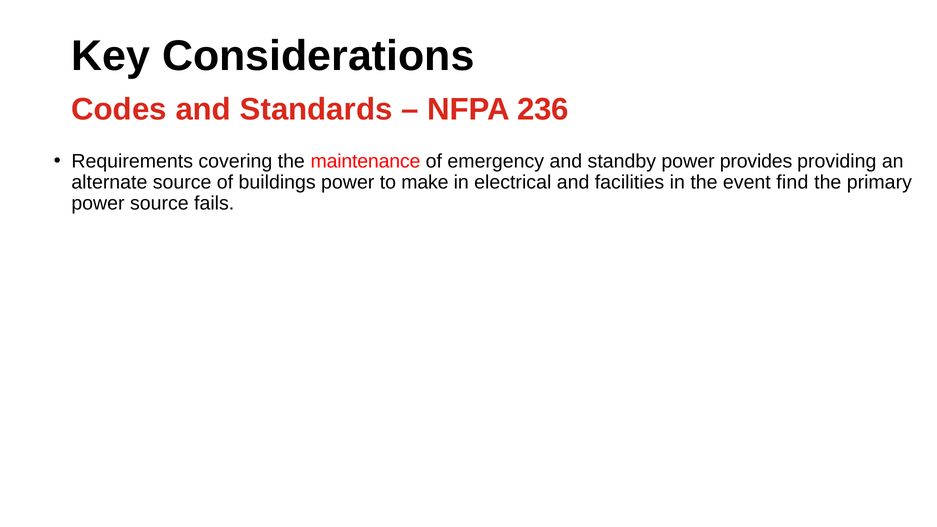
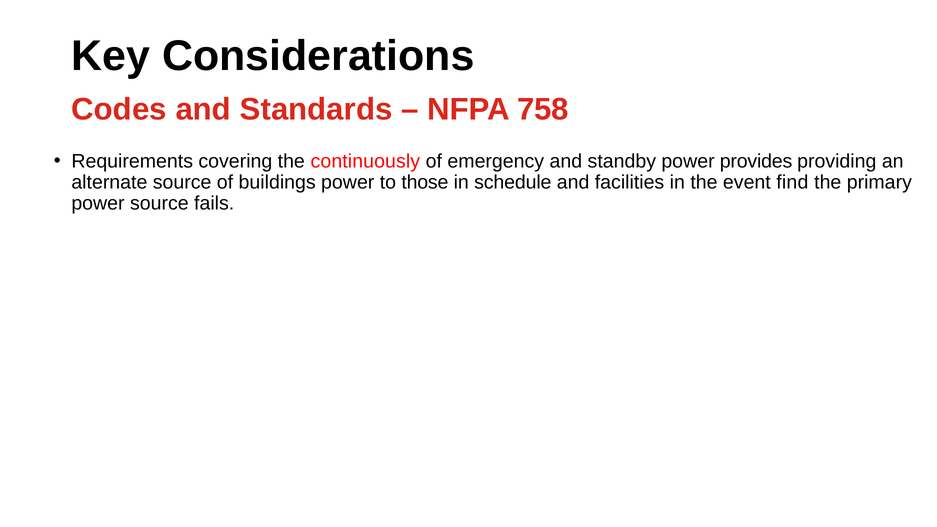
236: 236 -> 758
maintenance: maintenance -> continuously
make: make -> those
electrical: electrical -> schedule
